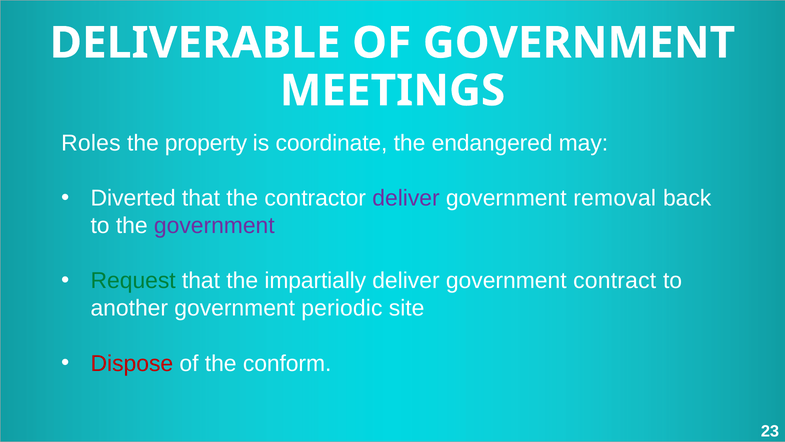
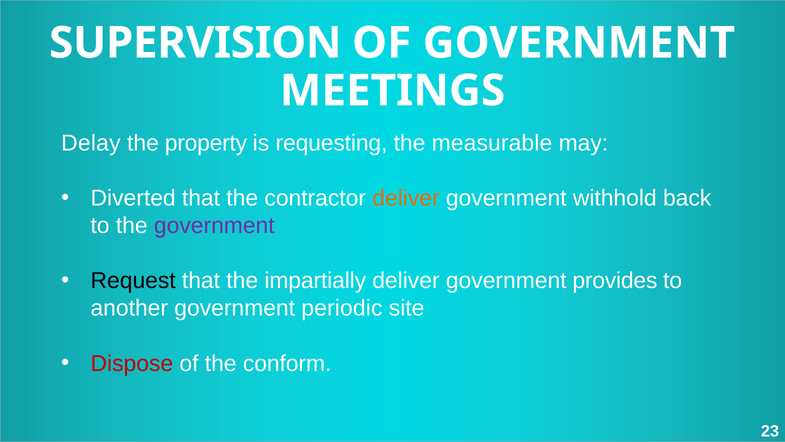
DELIVERABLE: DELIVERABLE -> SUPERVISION
Roles: Roles -> Delay
coordinate: coordinate -> requesting
endangered: endangered -> measurable
deliver at (406, 198) colour: purple -> orange
removal: removal -> withhold
Request colour: green -> black
contract: contract -> provides
